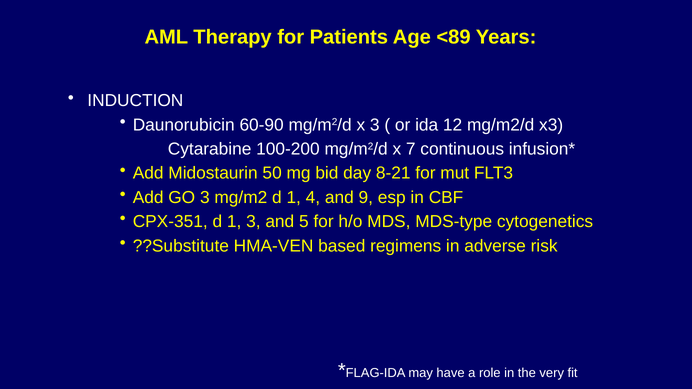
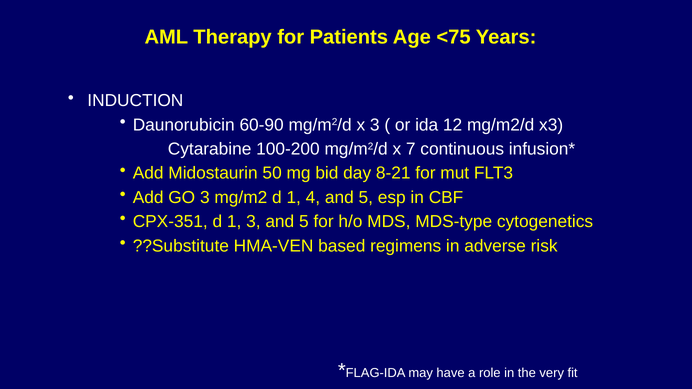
<89: <89 -> <75
4 and 9: 9 -> 5
